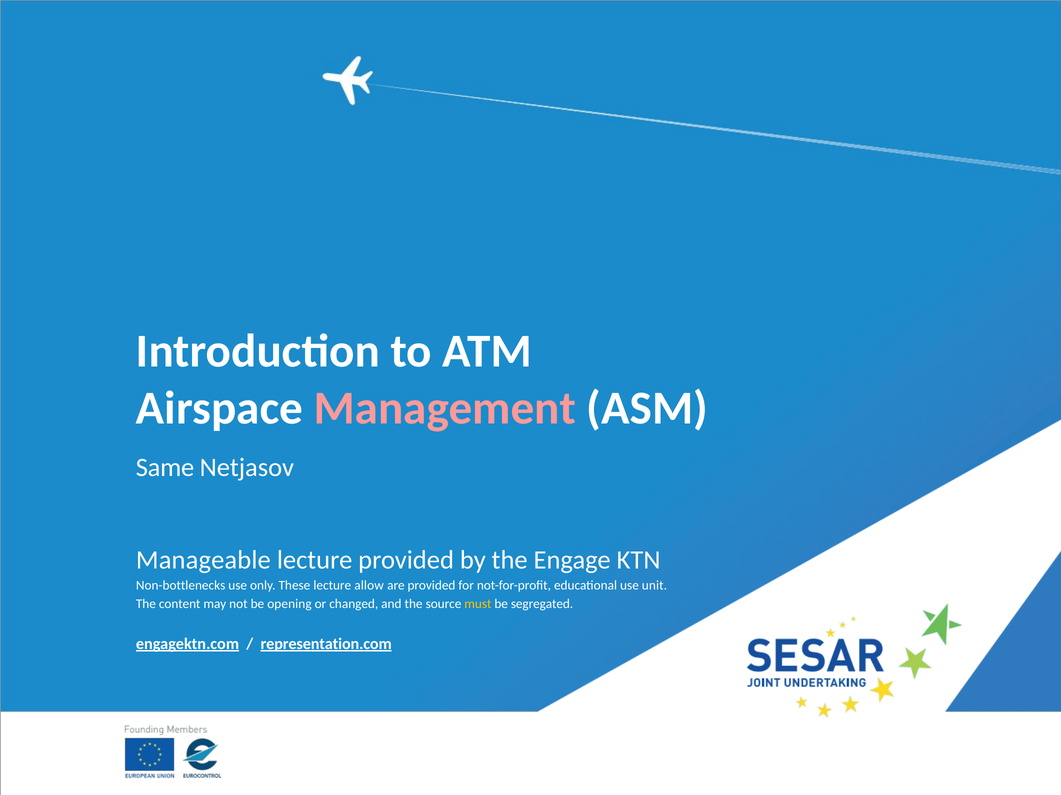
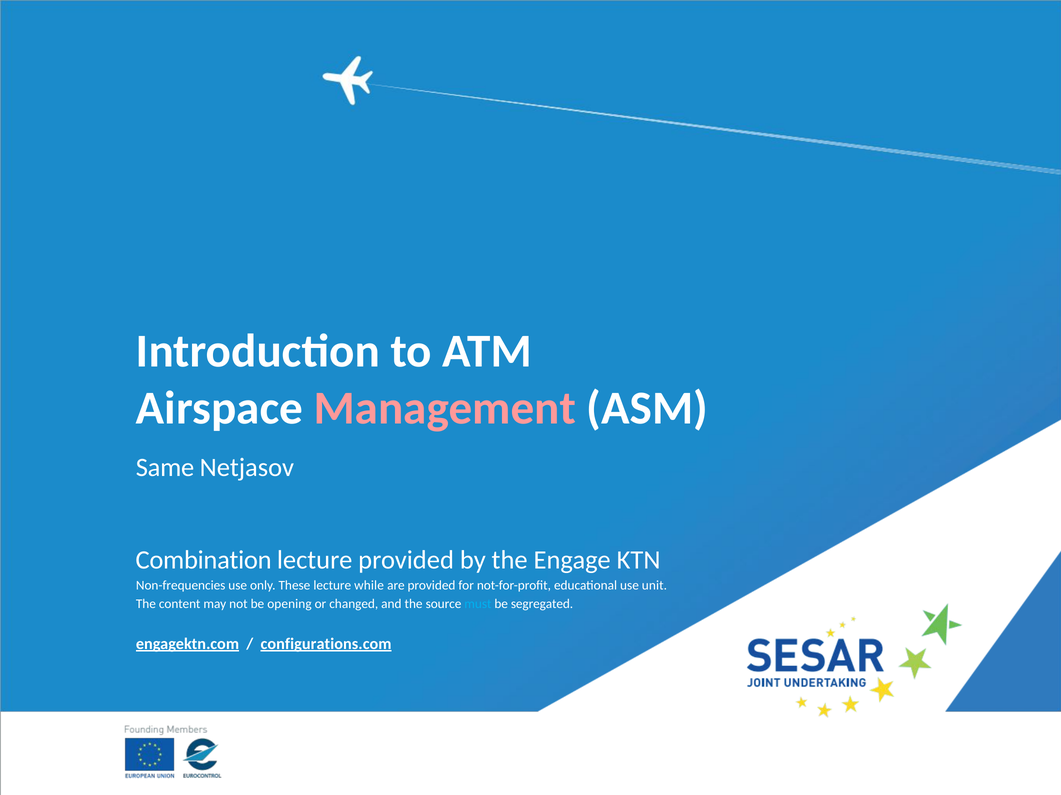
Manageable: Manageable -> Combination
Non-bottlenecks: Non-bottlenecks -> Non-frequencies
allow: allow -> while
must colour: yellow -> light blue
representation.com: representation.com -> configurations.com
